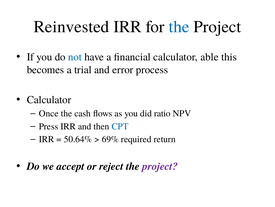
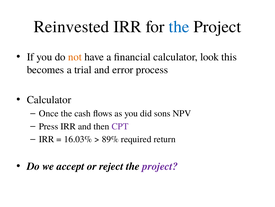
not colour: blue -> orange
able: able -> look
ratio: ratio -> sons
CPT colour: blue -> purple
50.64%: 50.64% -> 16.03%
69%: 69% -> 89%
